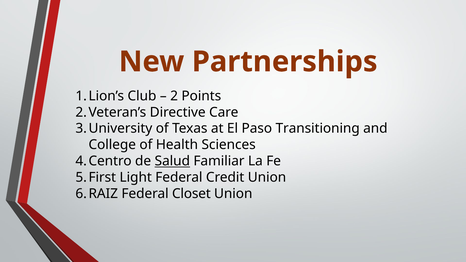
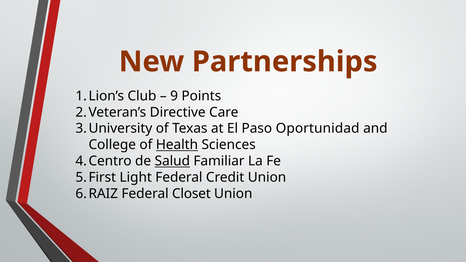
2: 2 -> 9
Transitioning: Transitioning -> Oportunidad
Health underline: none -> present
